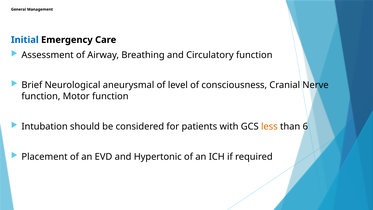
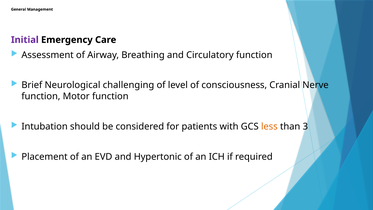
Initial colour: blue -> purple
aneurysmal: aneurysmal -> challenging
6: 6 -> 3
